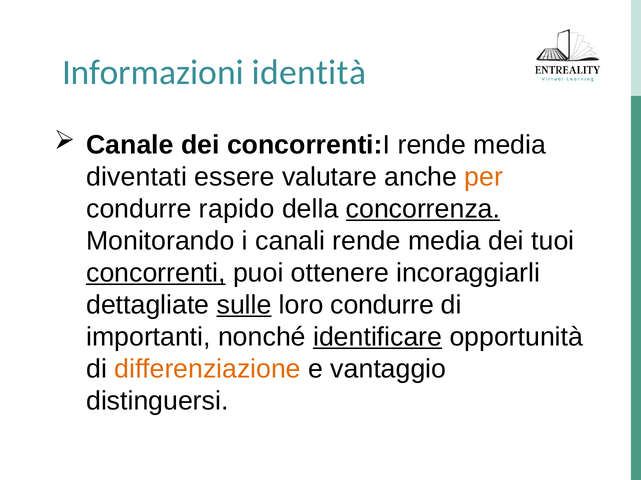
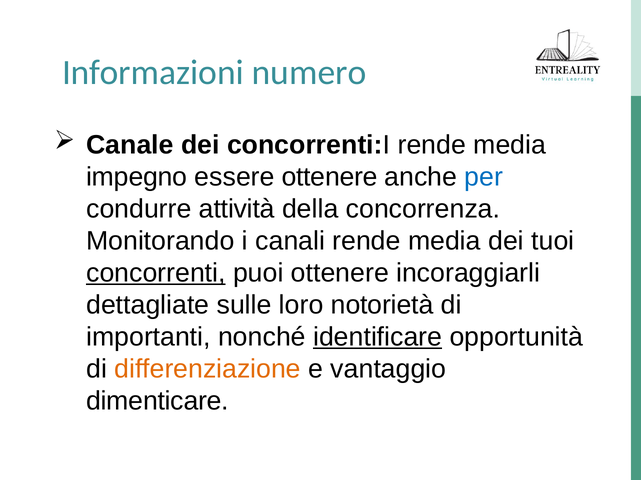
identità: identità -> numero
diventati: diventati -> impegno
essere valutare: valutare -> ottenere
per colour: orange -> blue
rapido: rapido -> attività
concorrenza underline: present -> none
sulle underline: present -> none
loro condurre: condurre -> notorietà
distinguersi: distinguersi -> dimenticare
